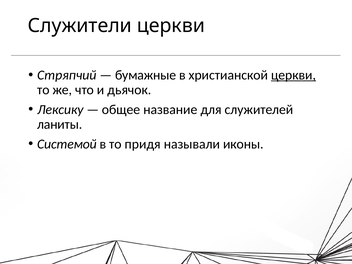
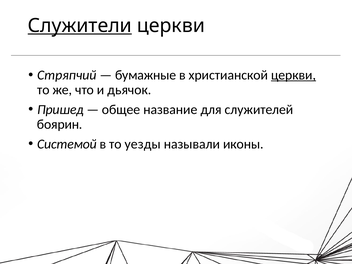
Служители underline: none -> present
Лексику: Лексику -> Пришед
ланиты: ланиты -> боярин
придя: придя -> уезды
